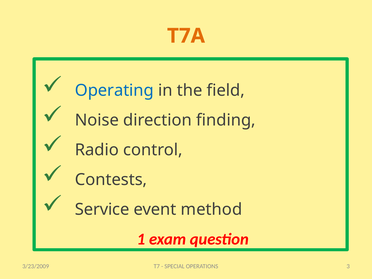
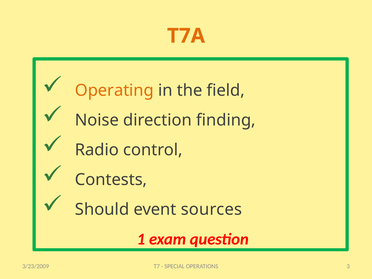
Operating colour: blue -> orange
Service: Service -> Should
method: method -> sources
